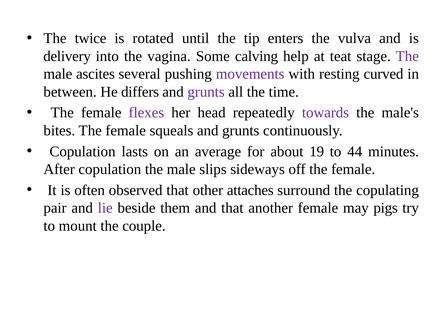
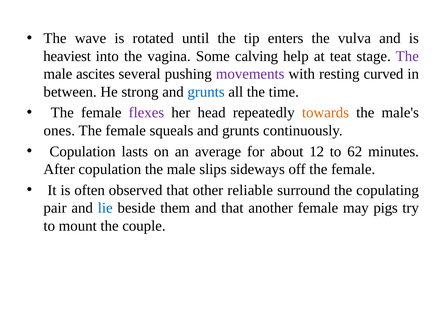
twice: twice -> wave
delivery: delivery -> heaviest
differs: differs -> strong
grunts at (206, 92) colour: purple -> blue
towards colour: purple -> orange
bites: bites -> ones
19: 19 -> 12
44: 44 -> 62
attaches: attaches -> reliable
lie colour: purple -> blue
